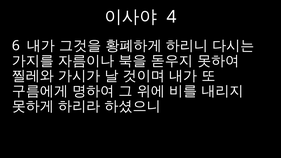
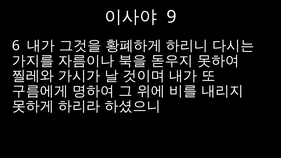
4: 4 -> 9
